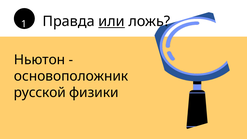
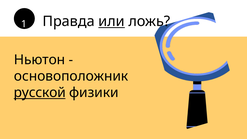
русской underline: none -> present
